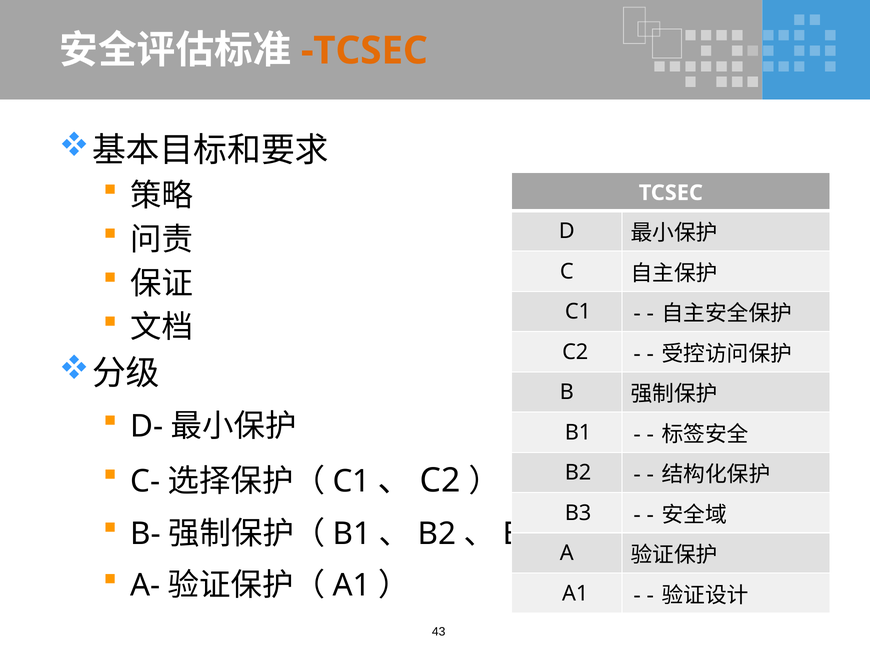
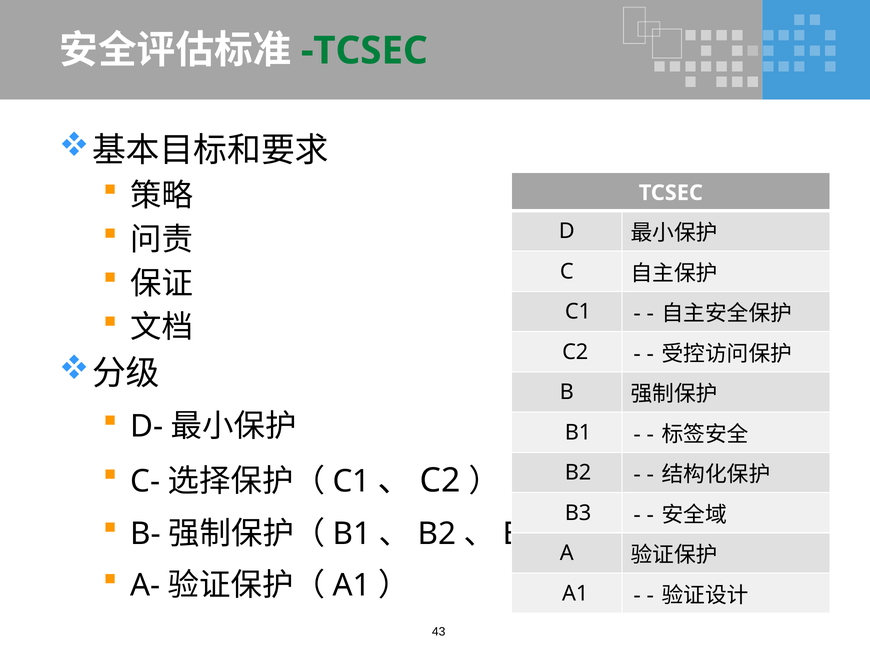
TCSEC at (364, 51) colour: orange -> green
